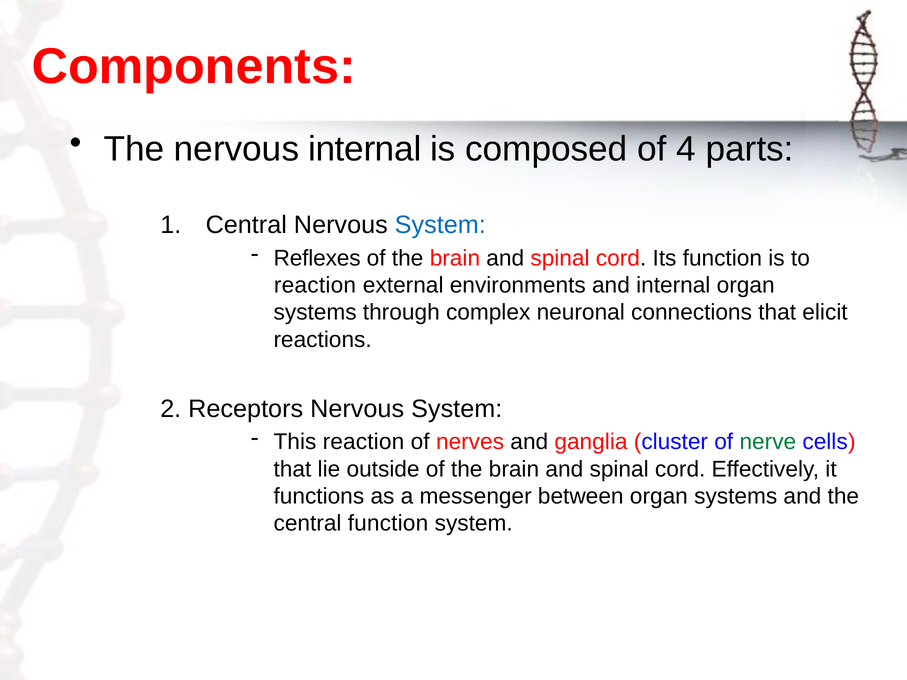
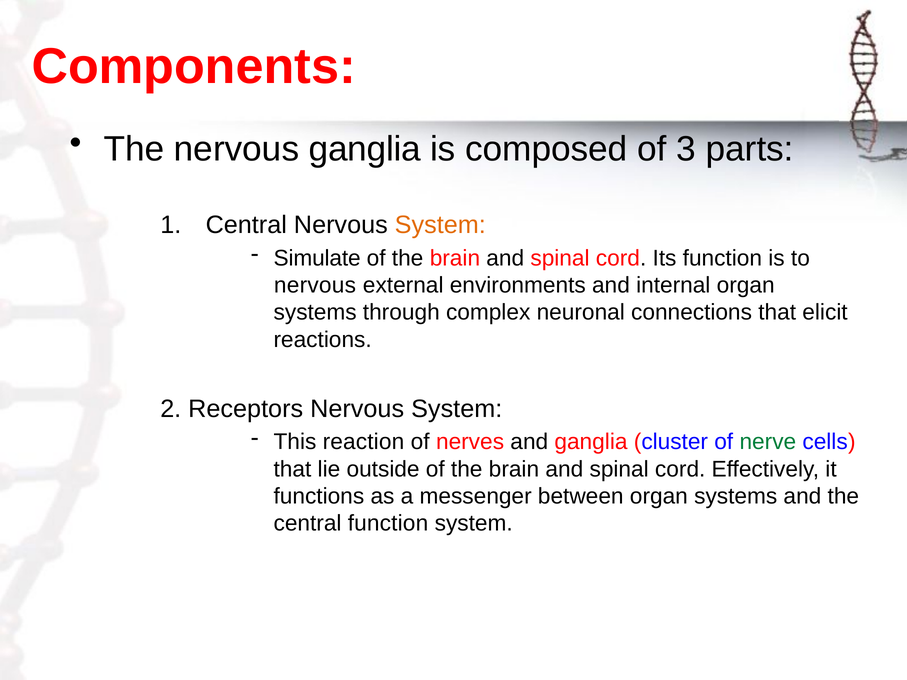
nervous internal: internal -> ganglia
4: 4 -> 3
System at (440, 225) colour: blue -> orange
Reflexes: Reflexes -> Simulate
reaction at (315, 285): reaction -> nervous
